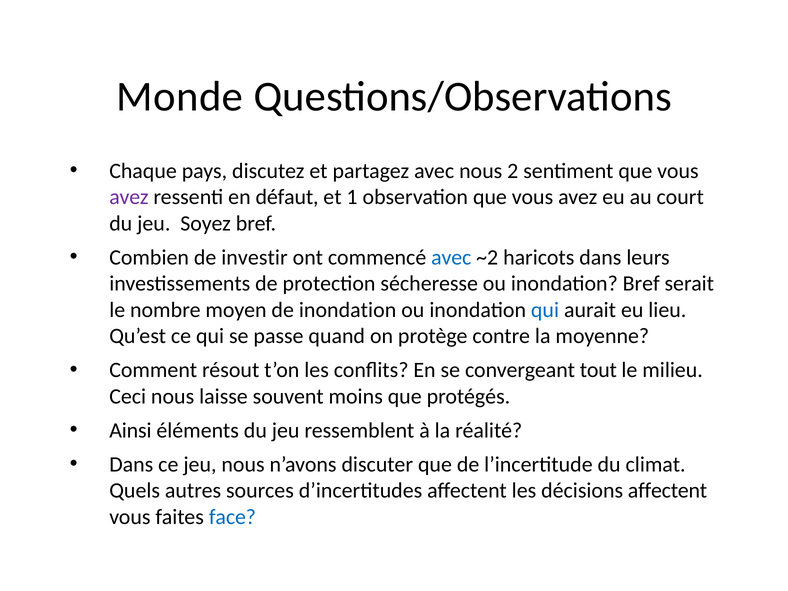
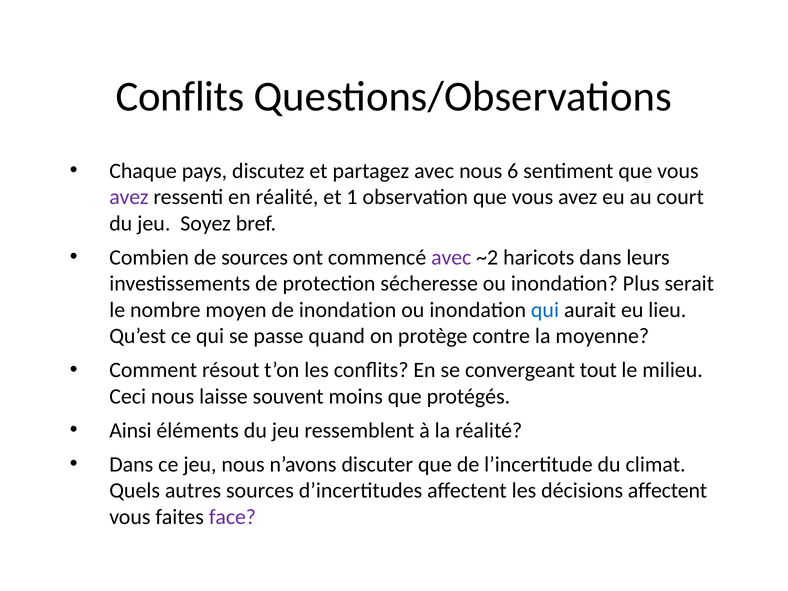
Monde at (180, 97): Monde -> Conflits
2: 2 -> 6
en défaut: défaut -> réalité
de investir: investir -> sources
avec at (451, 257) colour: blue -> purple
inondation Bref: Bref -> Plus
face colour: blue -> purple
